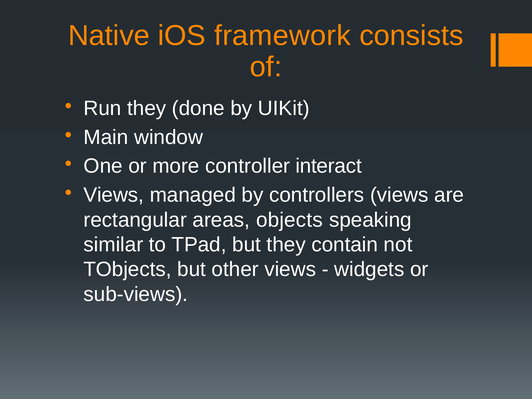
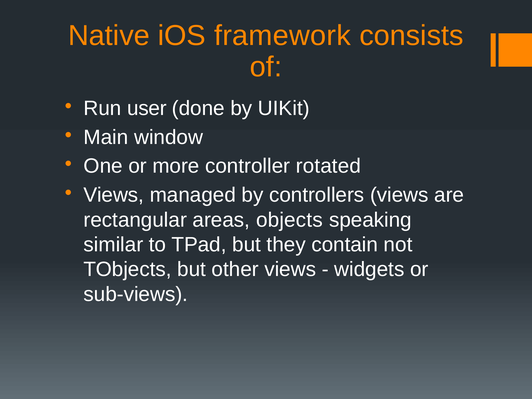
Run they: they -> user
interact: interact -> rotated
